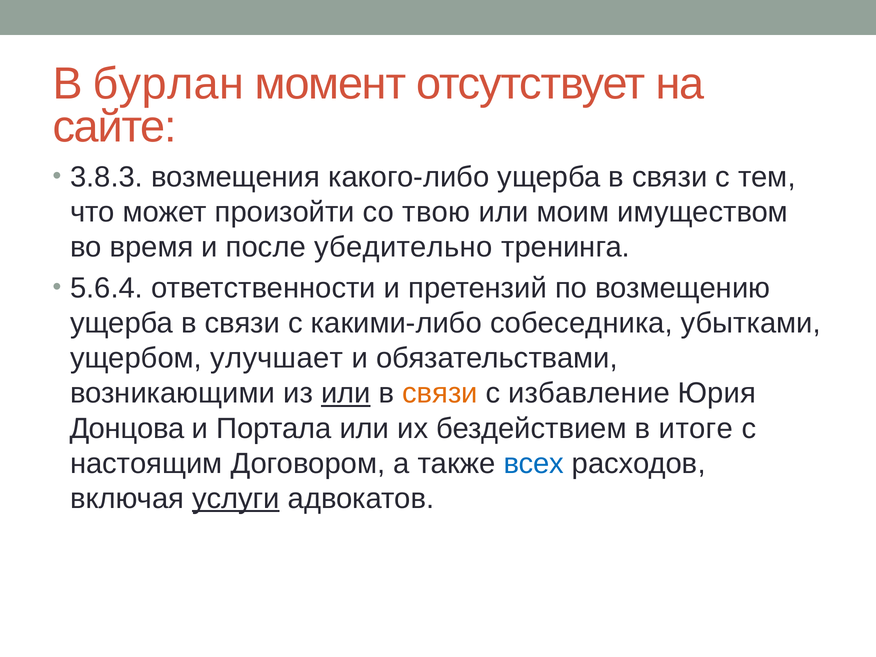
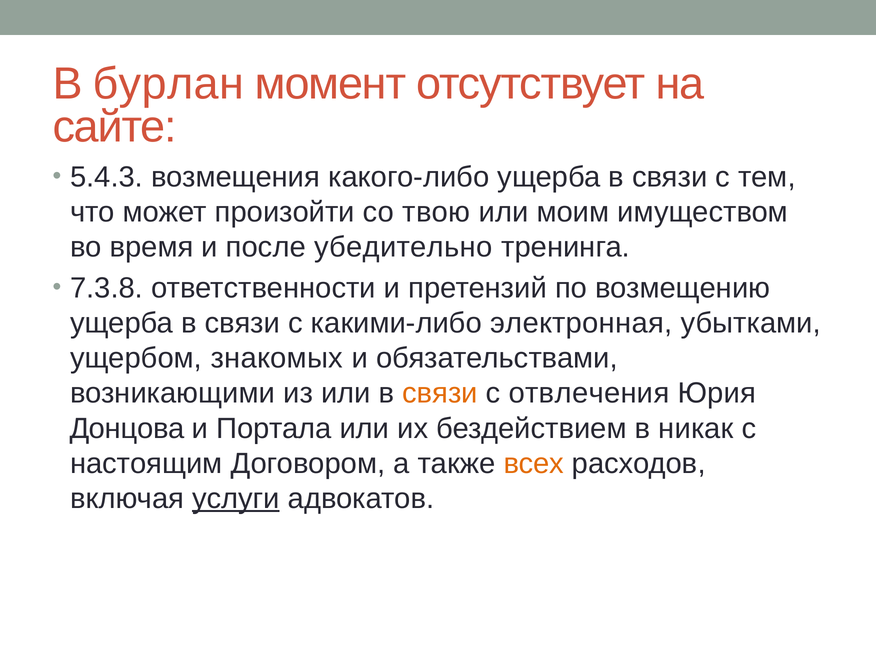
3.8.3: 3.8.3 -> 5.4.3
5.6.4: 5.6.4 -> 7.3.8
собеседника: собеседника -> электронная
улучшает: улучшает -> знакомых
или at (346, 393) underline: present -> none
избавление: избавление -> отвлечения
итоге: итоге -> никак
всех colour: blue -> orange
